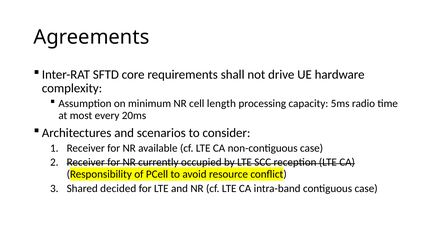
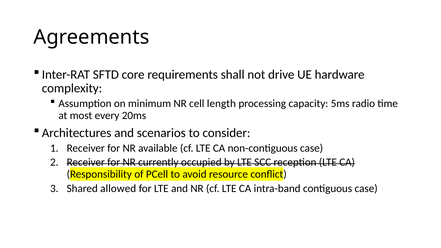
decided: decided -> allowed
